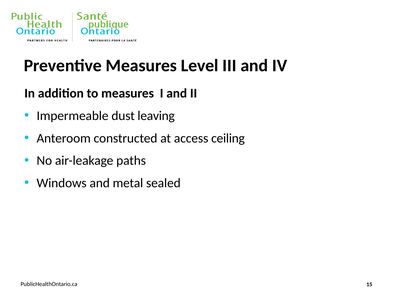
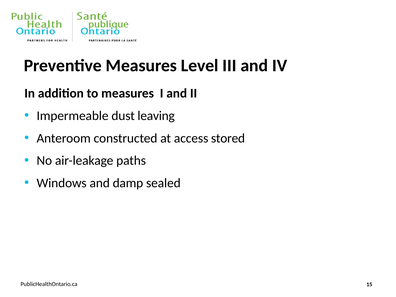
ceiling: ceiling -> stored
metal: metal -> damp
